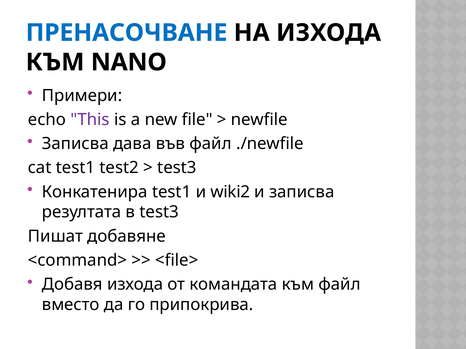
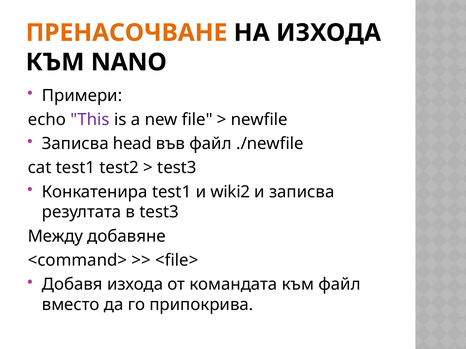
ПРЕНАСОЧВАНЕ colour: blue -> orange
дава: дава -> head
Пишат: Пишат -> Между
